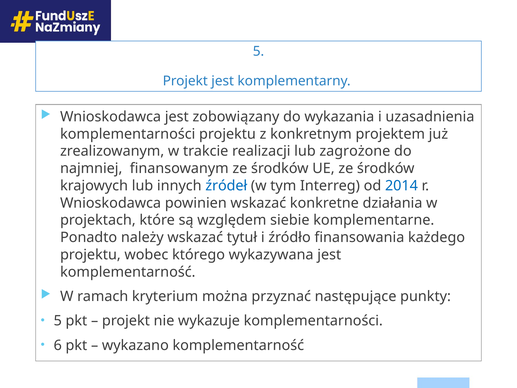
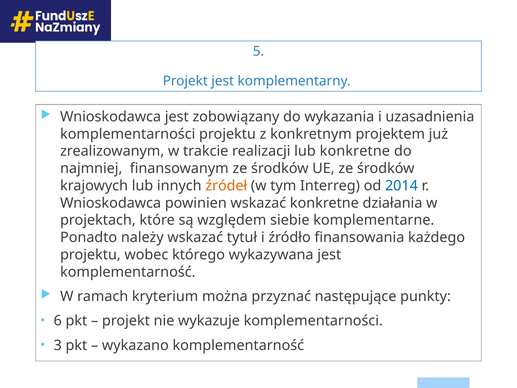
lub zagrożone: zagrożone -> konkretne
źródeł colour: blue -> orange
5 at (58, 321): 5 -> 6
6: 6 -> 3
